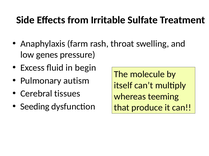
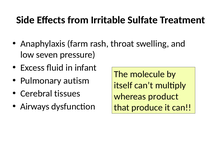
genes: genes -> seven
begin: begin -> infant
teeming: teeming -> product
Seeding: Seeding -> Airways
